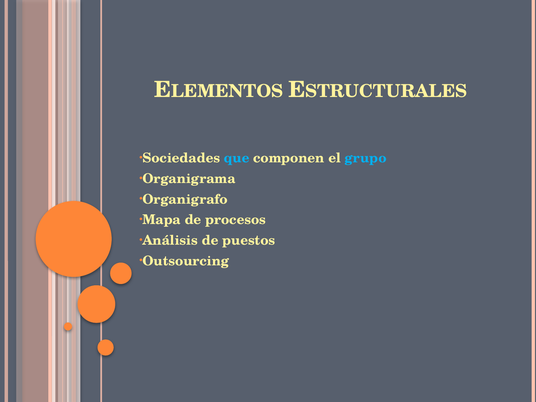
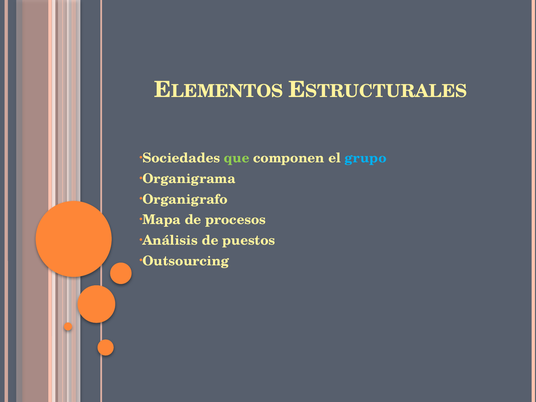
que colour: light blue -> light green
